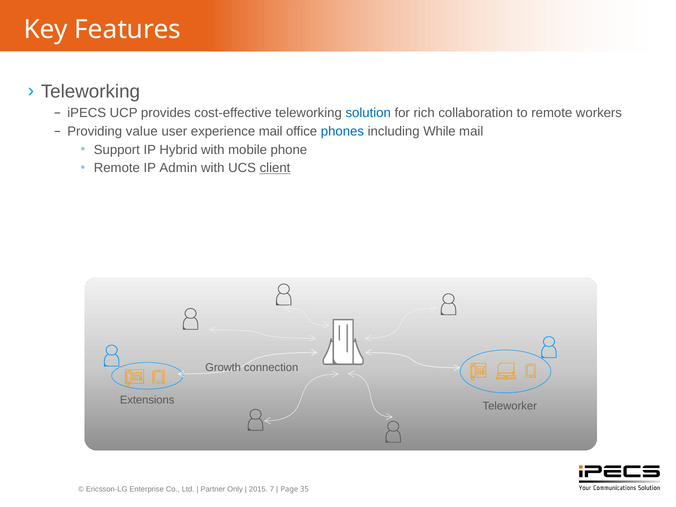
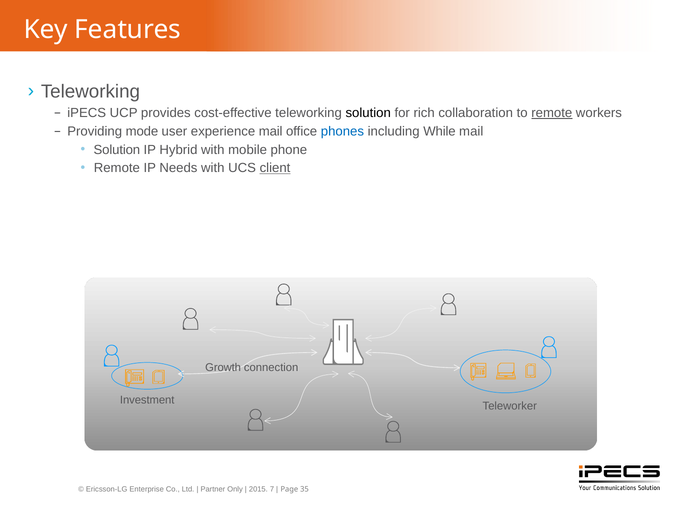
solution at (368, 113) colour: blue -> black
remote at (552, 113) underline: none -> present
value: value -> mode
Support at (117, 150): Support -> Solution
Admin: Admin -> Needs
Extensions: Extensions -> Investment
